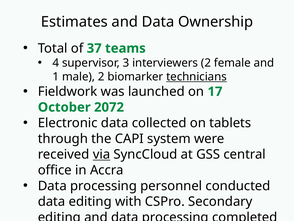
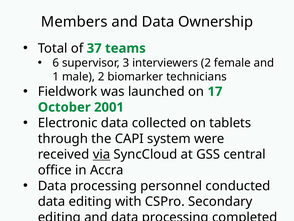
Estimates: Estimates -> Members
4: 4 -> 6
technicians underline: present -> none
2072: 2072 -> 2001
